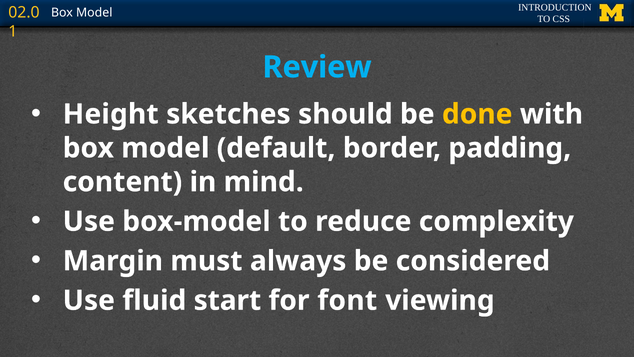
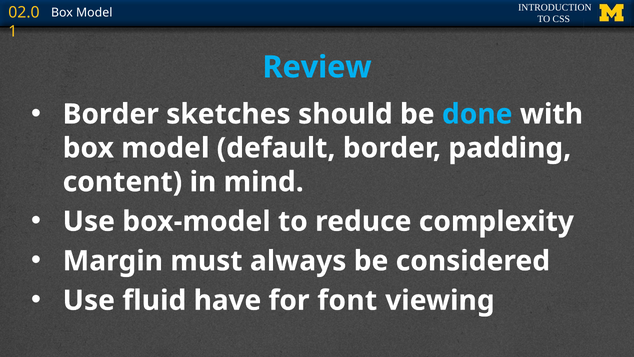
Height at (111, 114): Height -> Border
done colour: yellow -> light blue
start: start -> have
